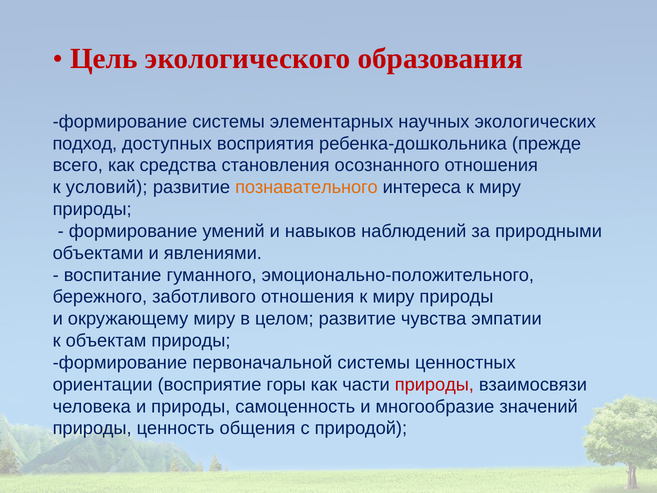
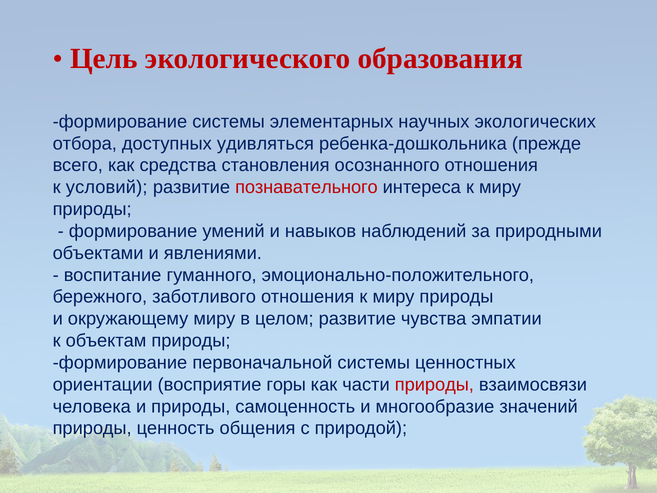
подход: подход -> отбора
восприятия: восприятия -> удивляться
познавательного colour: orange -> red
